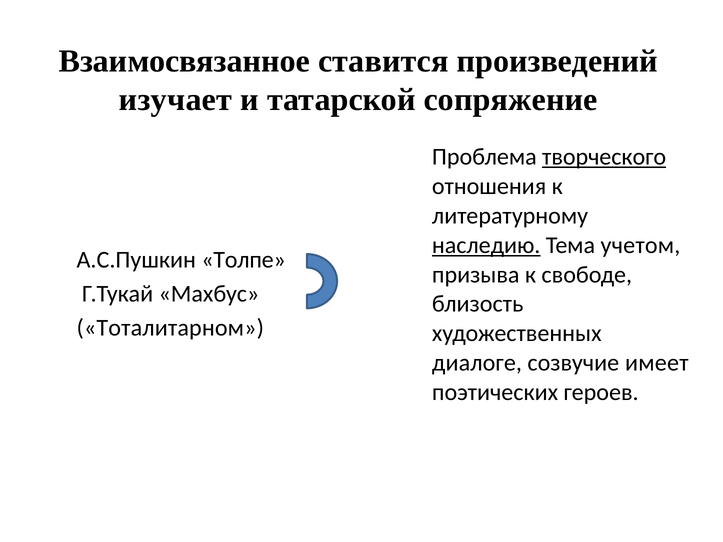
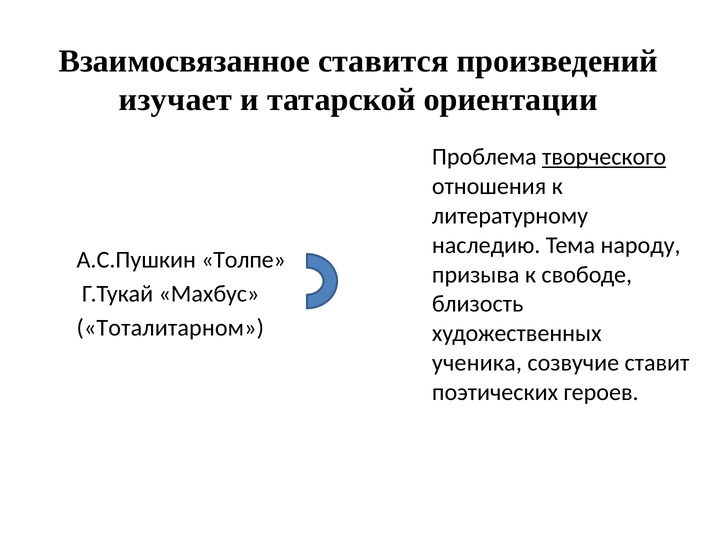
сопряжение: сопряжение -> ориентации
наследию underline: present -> none
учетом: учетом -> народу
диалоге: диалоге -> ученика
имеет: имеет -> ставит
